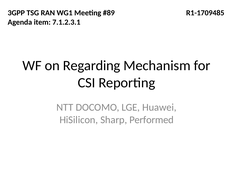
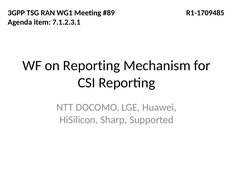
on Regarding: Regarding -> Reporting
Performed: Performed -> Supported
